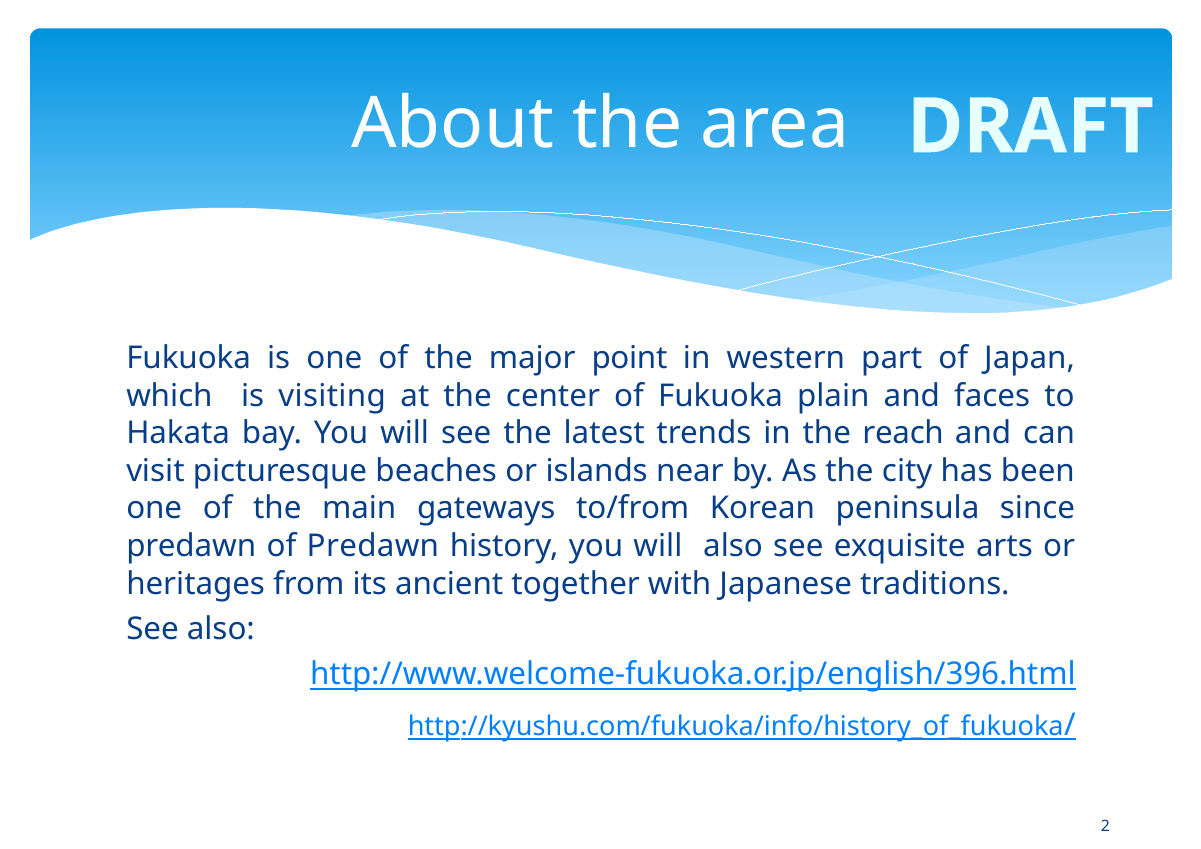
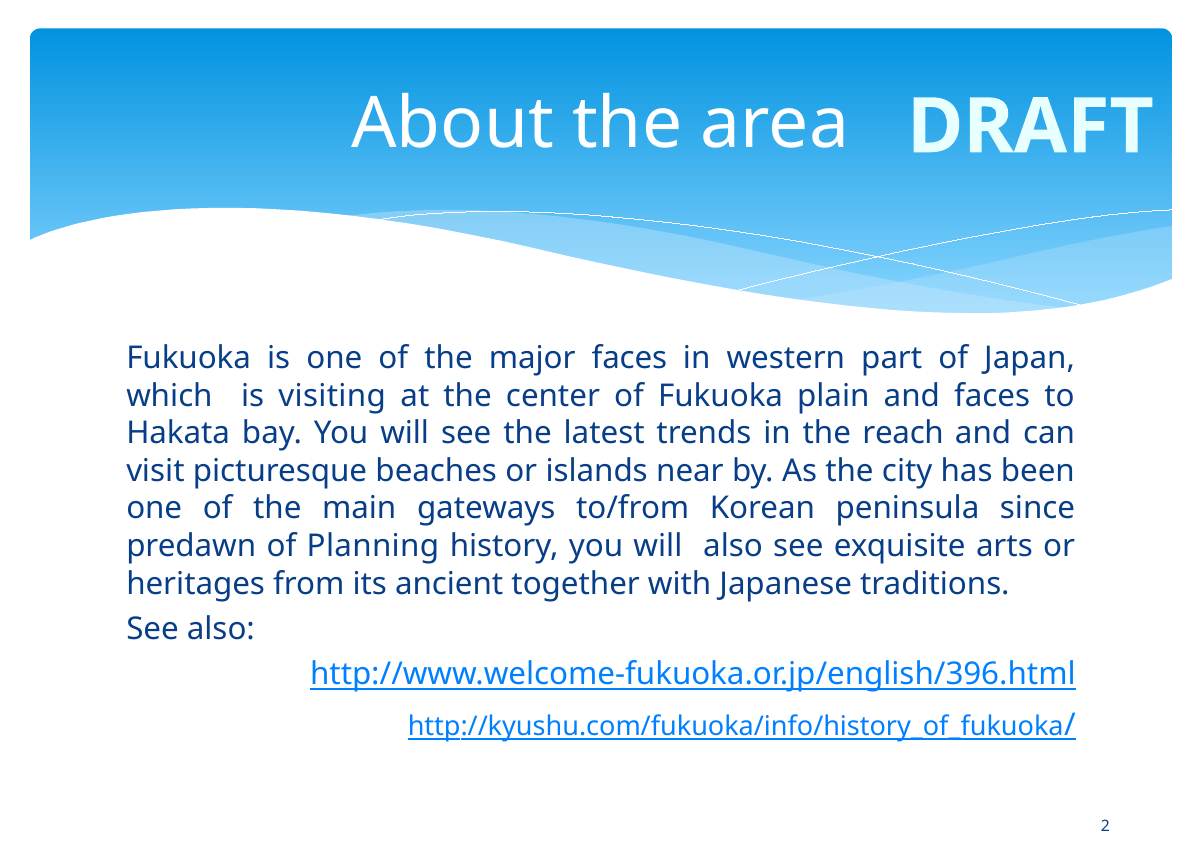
major point: point -> faces
of Predawn: Predawn -> Planning
